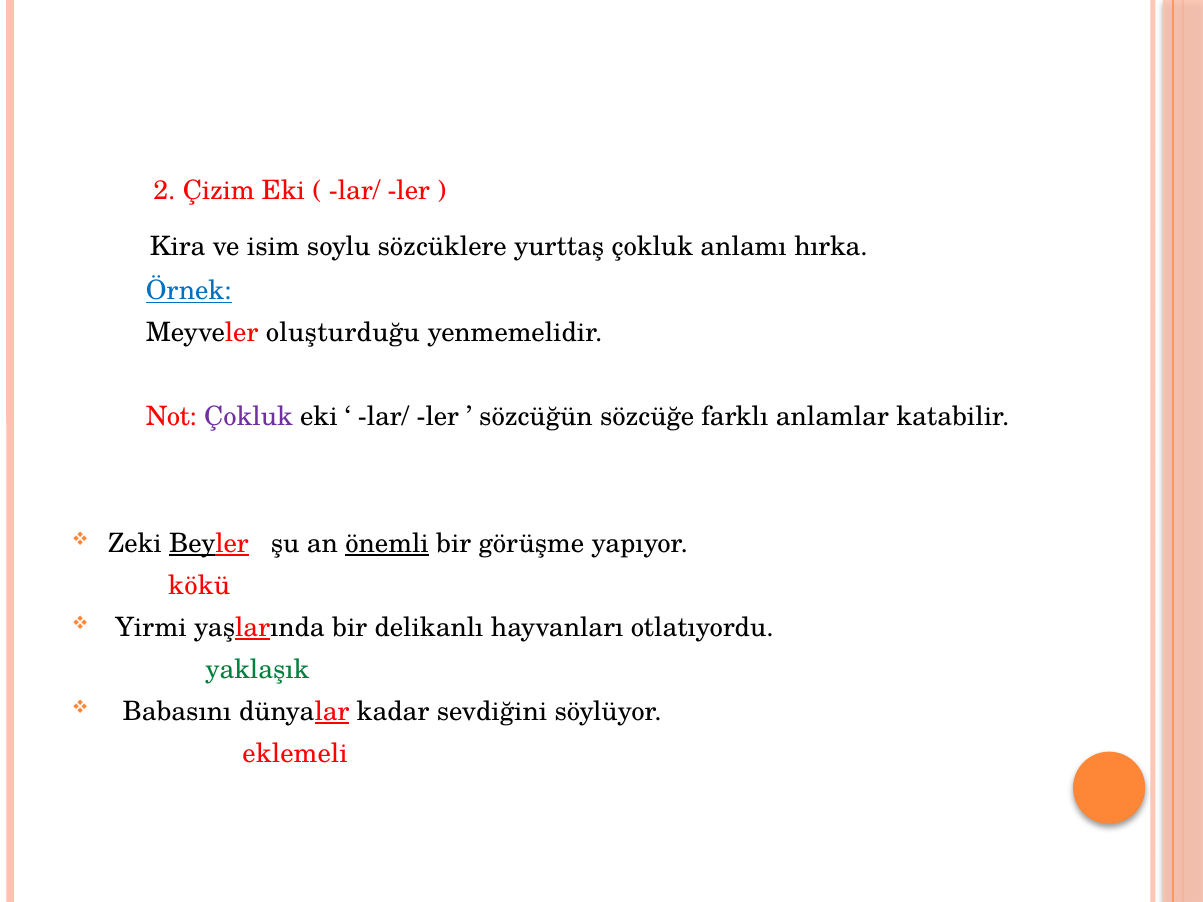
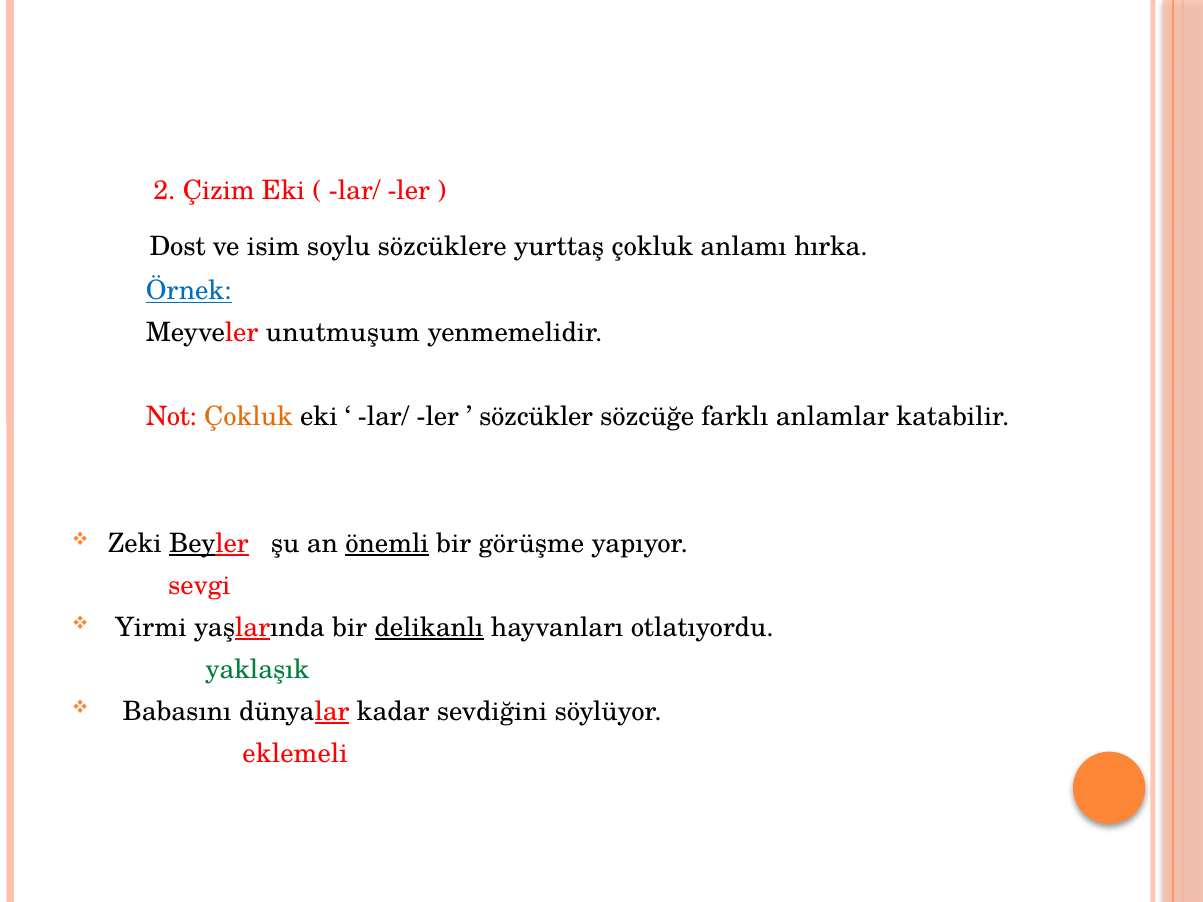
Kira: Kira -> Dost
oluşturduğu: oluşturduğu -> unutmuşum
Çokluk at (248, 417) colour: purple -> orange
sözcüğün: sözcüğün -> sözcükler
kökü: kökü -> sevgi
delikanlı underline: none -> present
